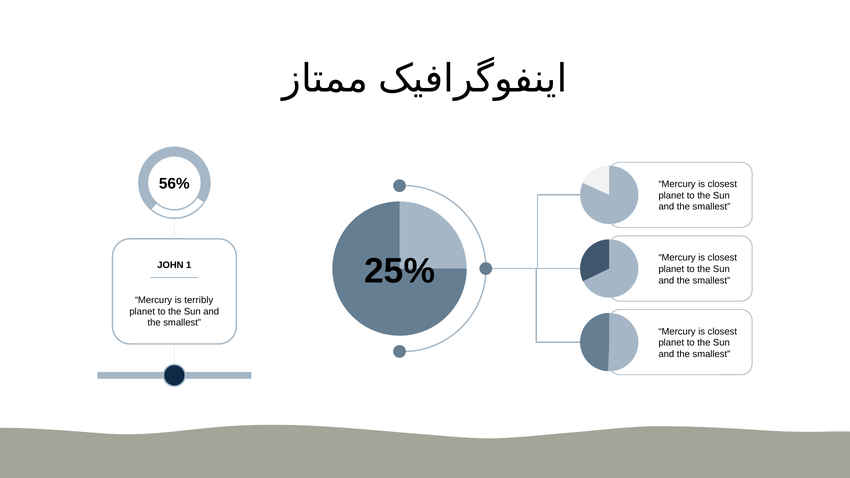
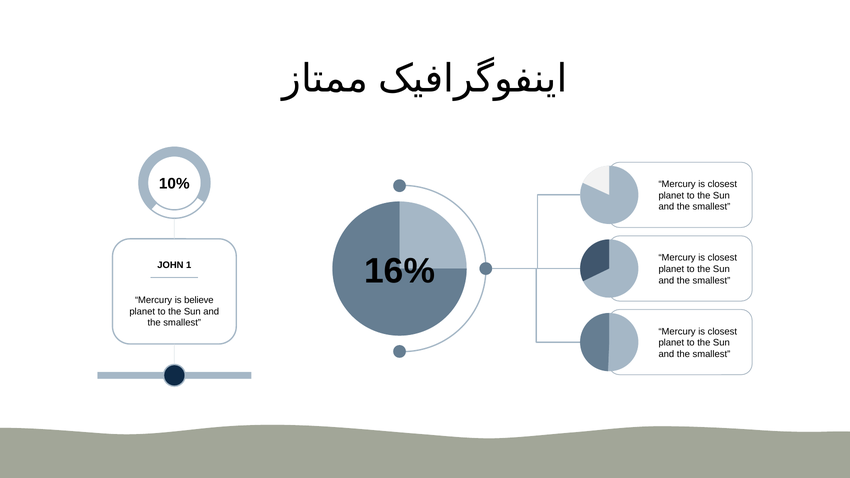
56%: 56% -> 10%
25%: 25% -> 16%
terribly: terribly -> believe
